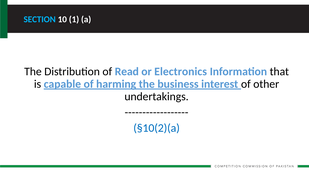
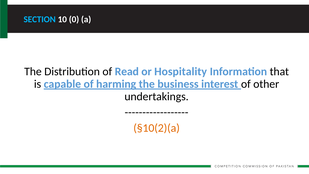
1: 1 -> 0
Electronics: Electronics -> Hospitality
§10(2)(a colour: blue -> orange
